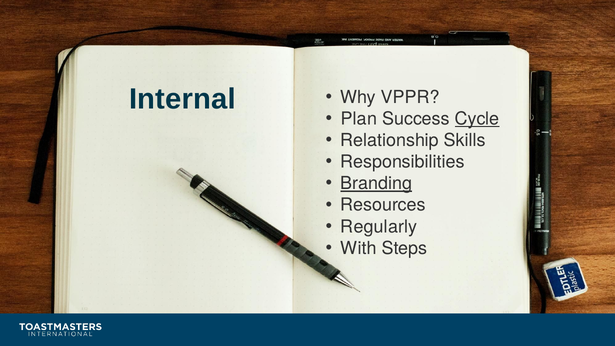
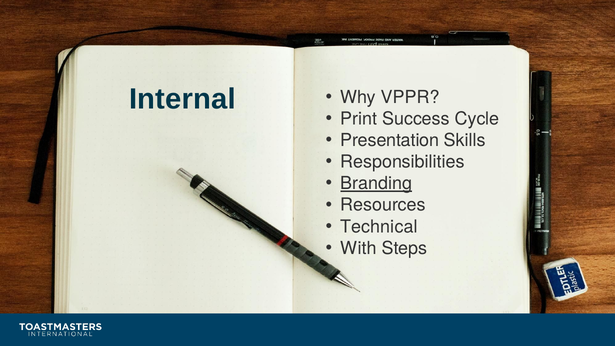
Plan: Plan -> Print
Cycle underline: present -> none
Relationship: Relationship -> Presentation
Regularly: Regularly -> Technical
